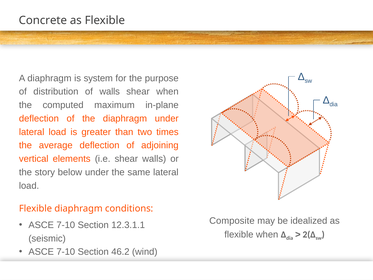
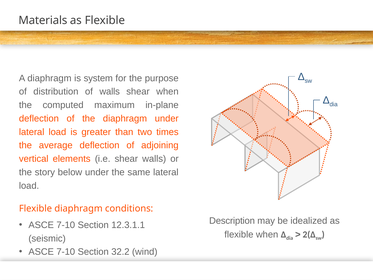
Concrete: Concrete -> Materials
Composite: Composite -> Description
46.2: 46.2 -> 32.2
